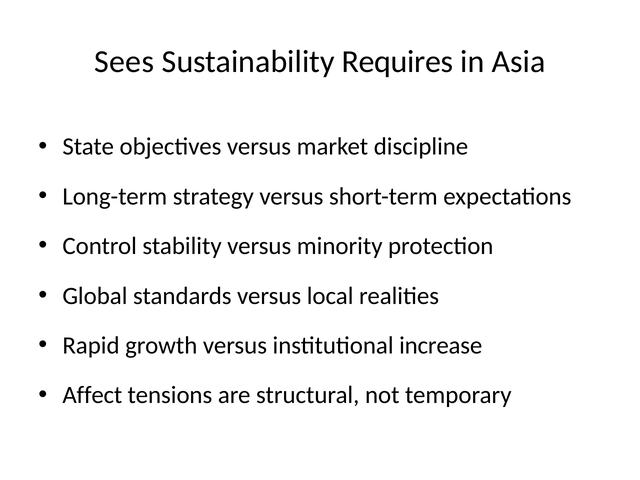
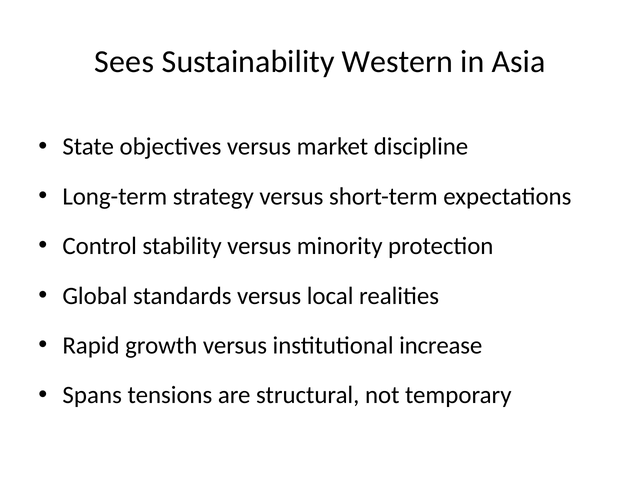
Requires: Requires -> Western
Affect: Affect -> Spans
